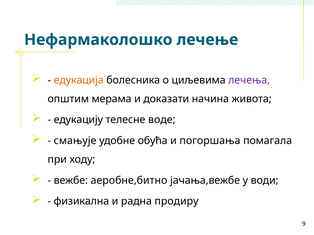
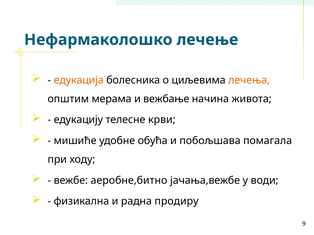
лечења colour: purple -> orange
доказати: доказати -> вежбање
воде: воде -> крви
смањује: смањује -> мишиће
погоршања: погоршања -> побољшава
